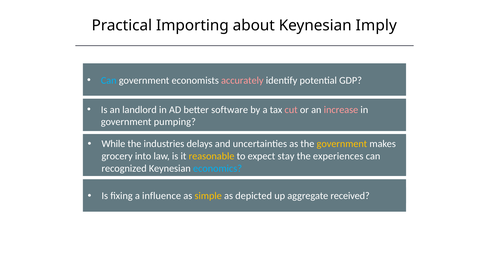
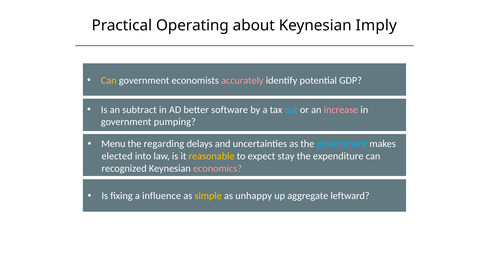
Importing: Importing -> Operating
Can at (109, 81) colour: light blue -> yellow
landlord: landlord -> subtract
cut colour: pink -> light blue
While: While -> Menu
industries: industries -> regarding
government at (342, 144) colour: yellow -> light blue
grocery: grocery -> elected
experiences: experiences -> expenditure
economics colour: light blue -> pink
depicted: depicted -> unhappy
received: received -> leftward
